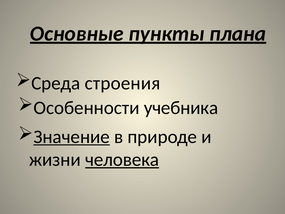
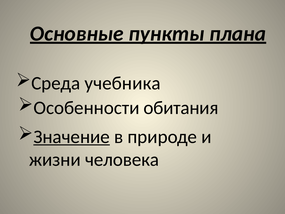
строения: строения -> учебника
учебника: учебника -> обитания
человека underline: present -> none
